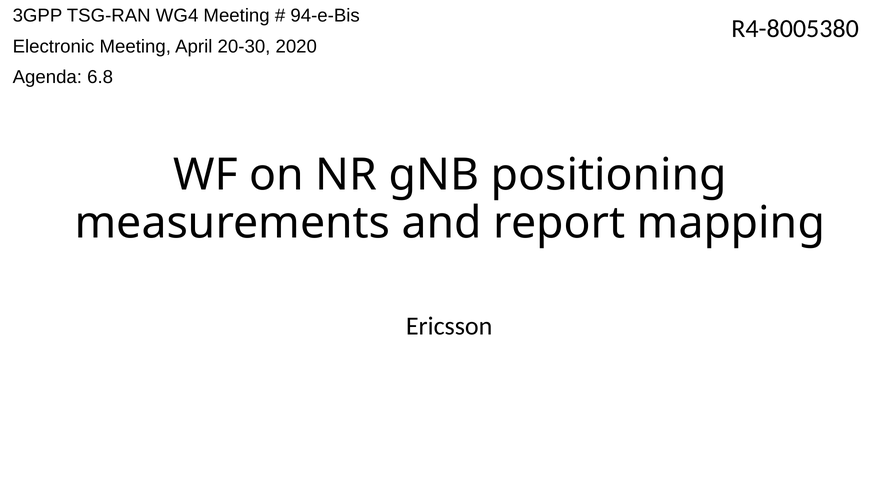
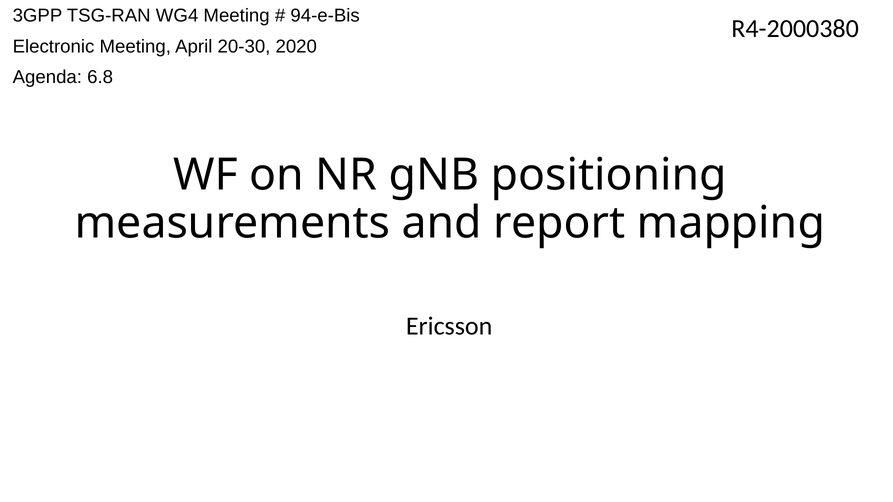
R4-8005380: R4-8005380 -> R4-2000380
